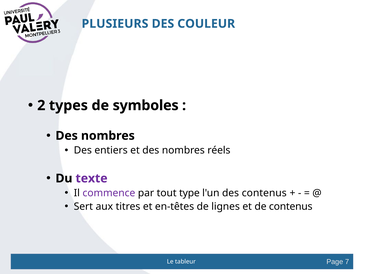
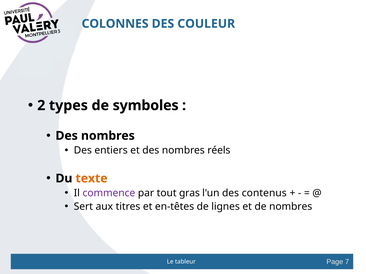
PLUSIEURS: PLUSIEURS -> COLONNES
texte colour: purple -> orange
type: type -> gras
de contenus: contenus -> nombres
